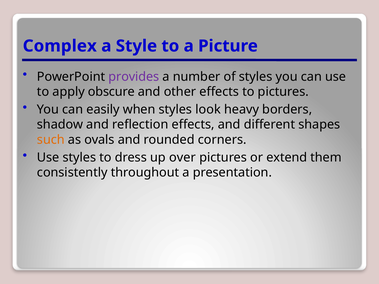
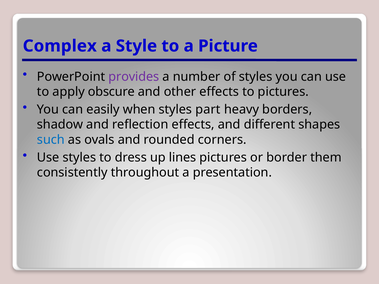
look: look -> part
such colour: orange -> blue
over: over -> lines
extend: extend -> border
